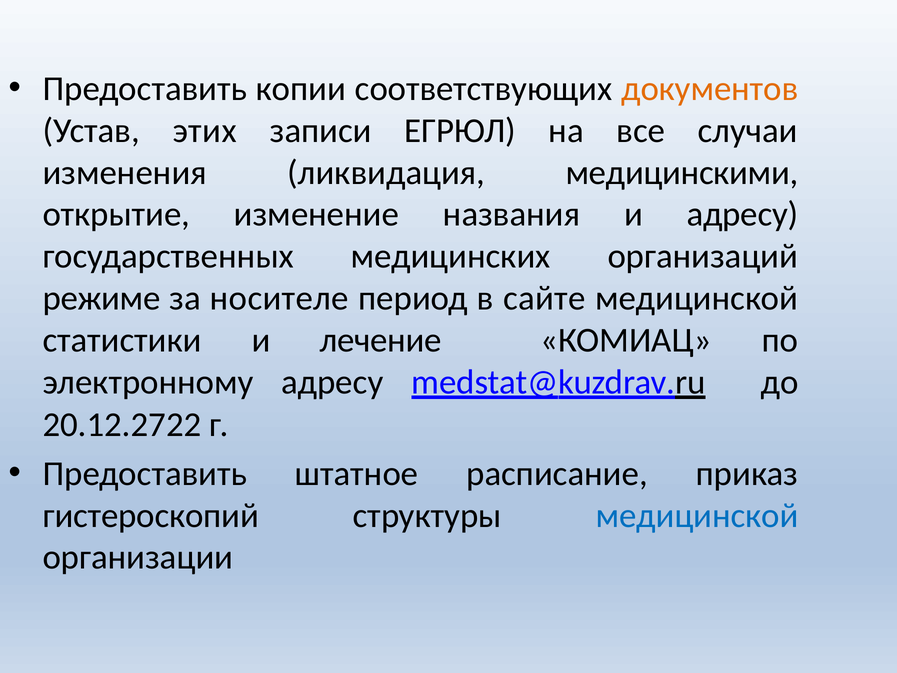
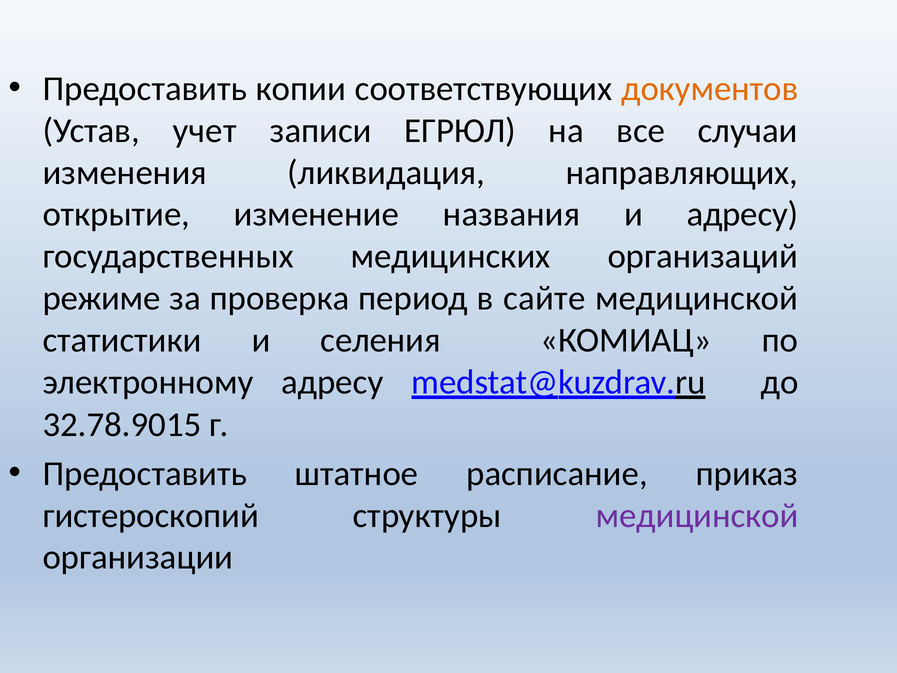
этих: этих -> учет
медицинскими: медицинскими -> направляющих
носителе: носителе -> проверка
лечение: лечение -> селения
20.12.2722: 20.12.2722 -> 32.78.9015
медицинской at (697, 515) colour: blue -> purple
